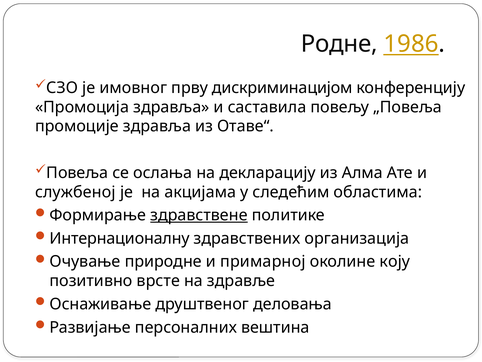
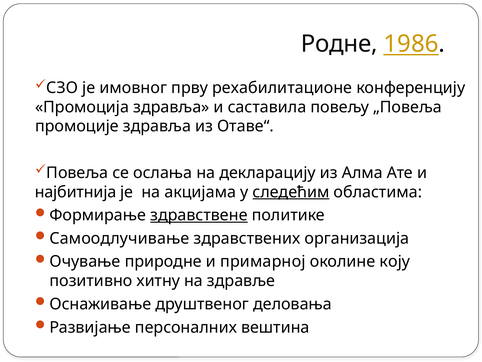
дискриминацијом: дискриминацијом -> рехабилитационе
службеној: службеној -> најбитнија
следећим underline: none -> present
Интернационалну: Интернационалну -> Самоодлучивање
врсте: врсте -> хитну
